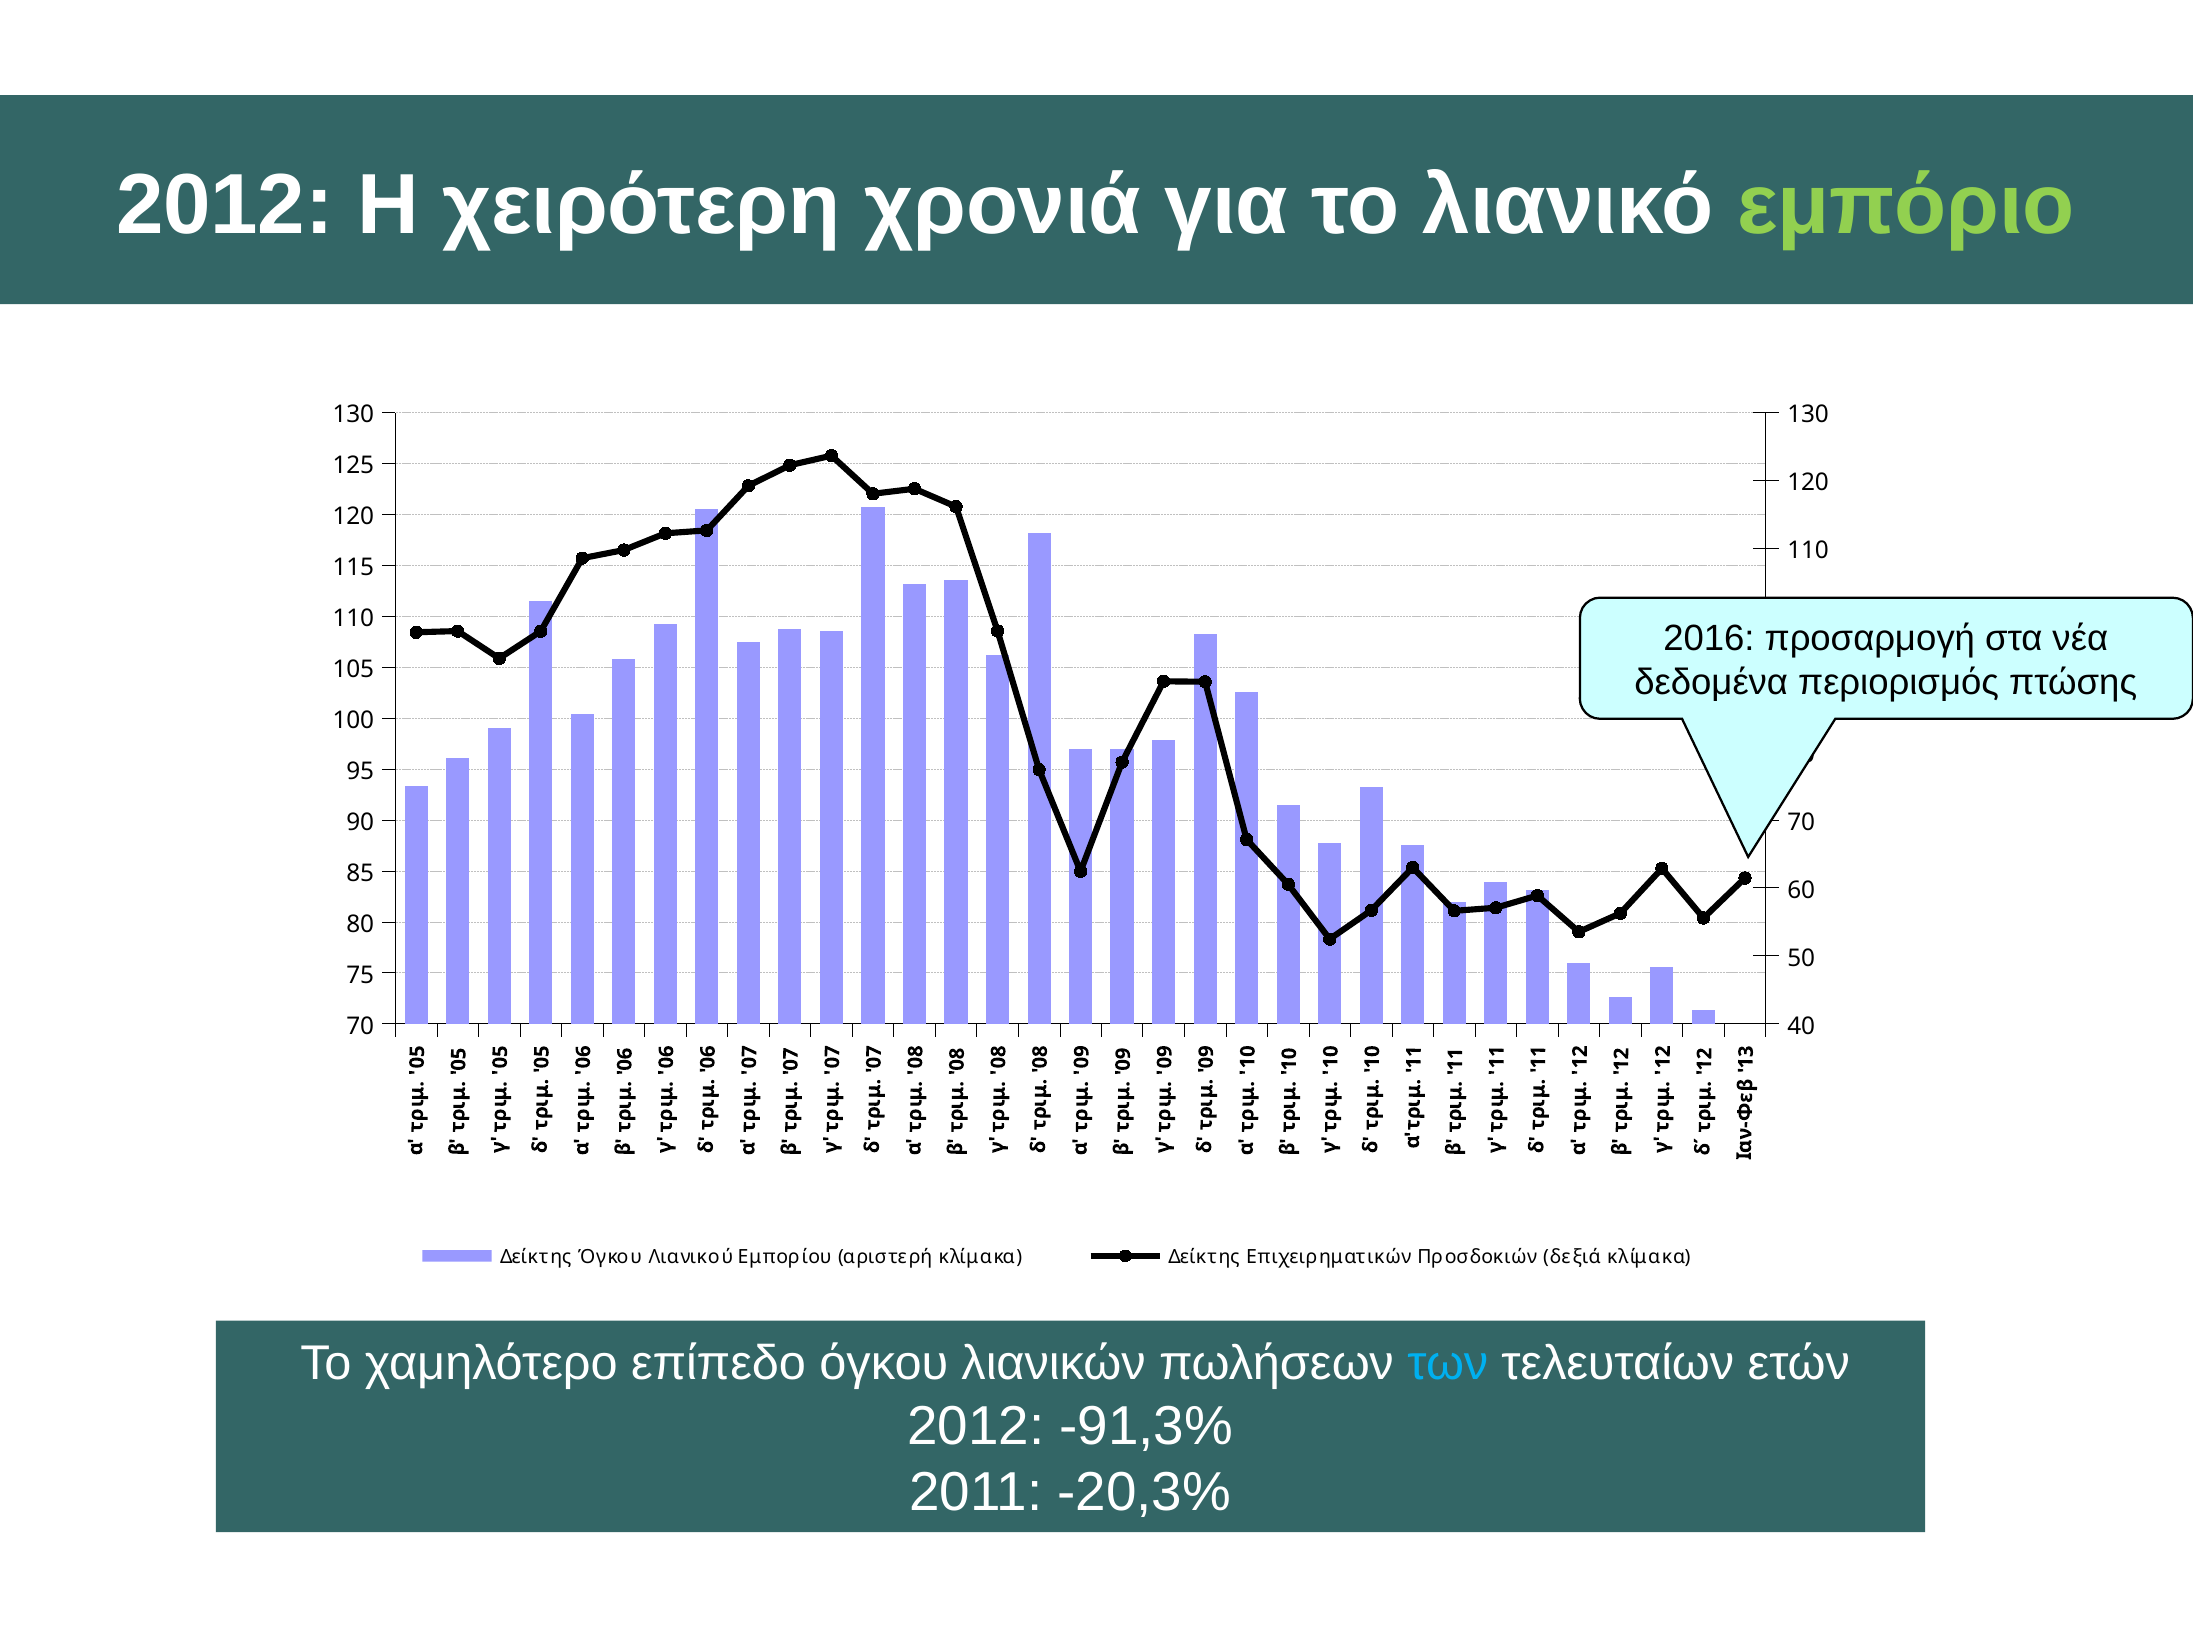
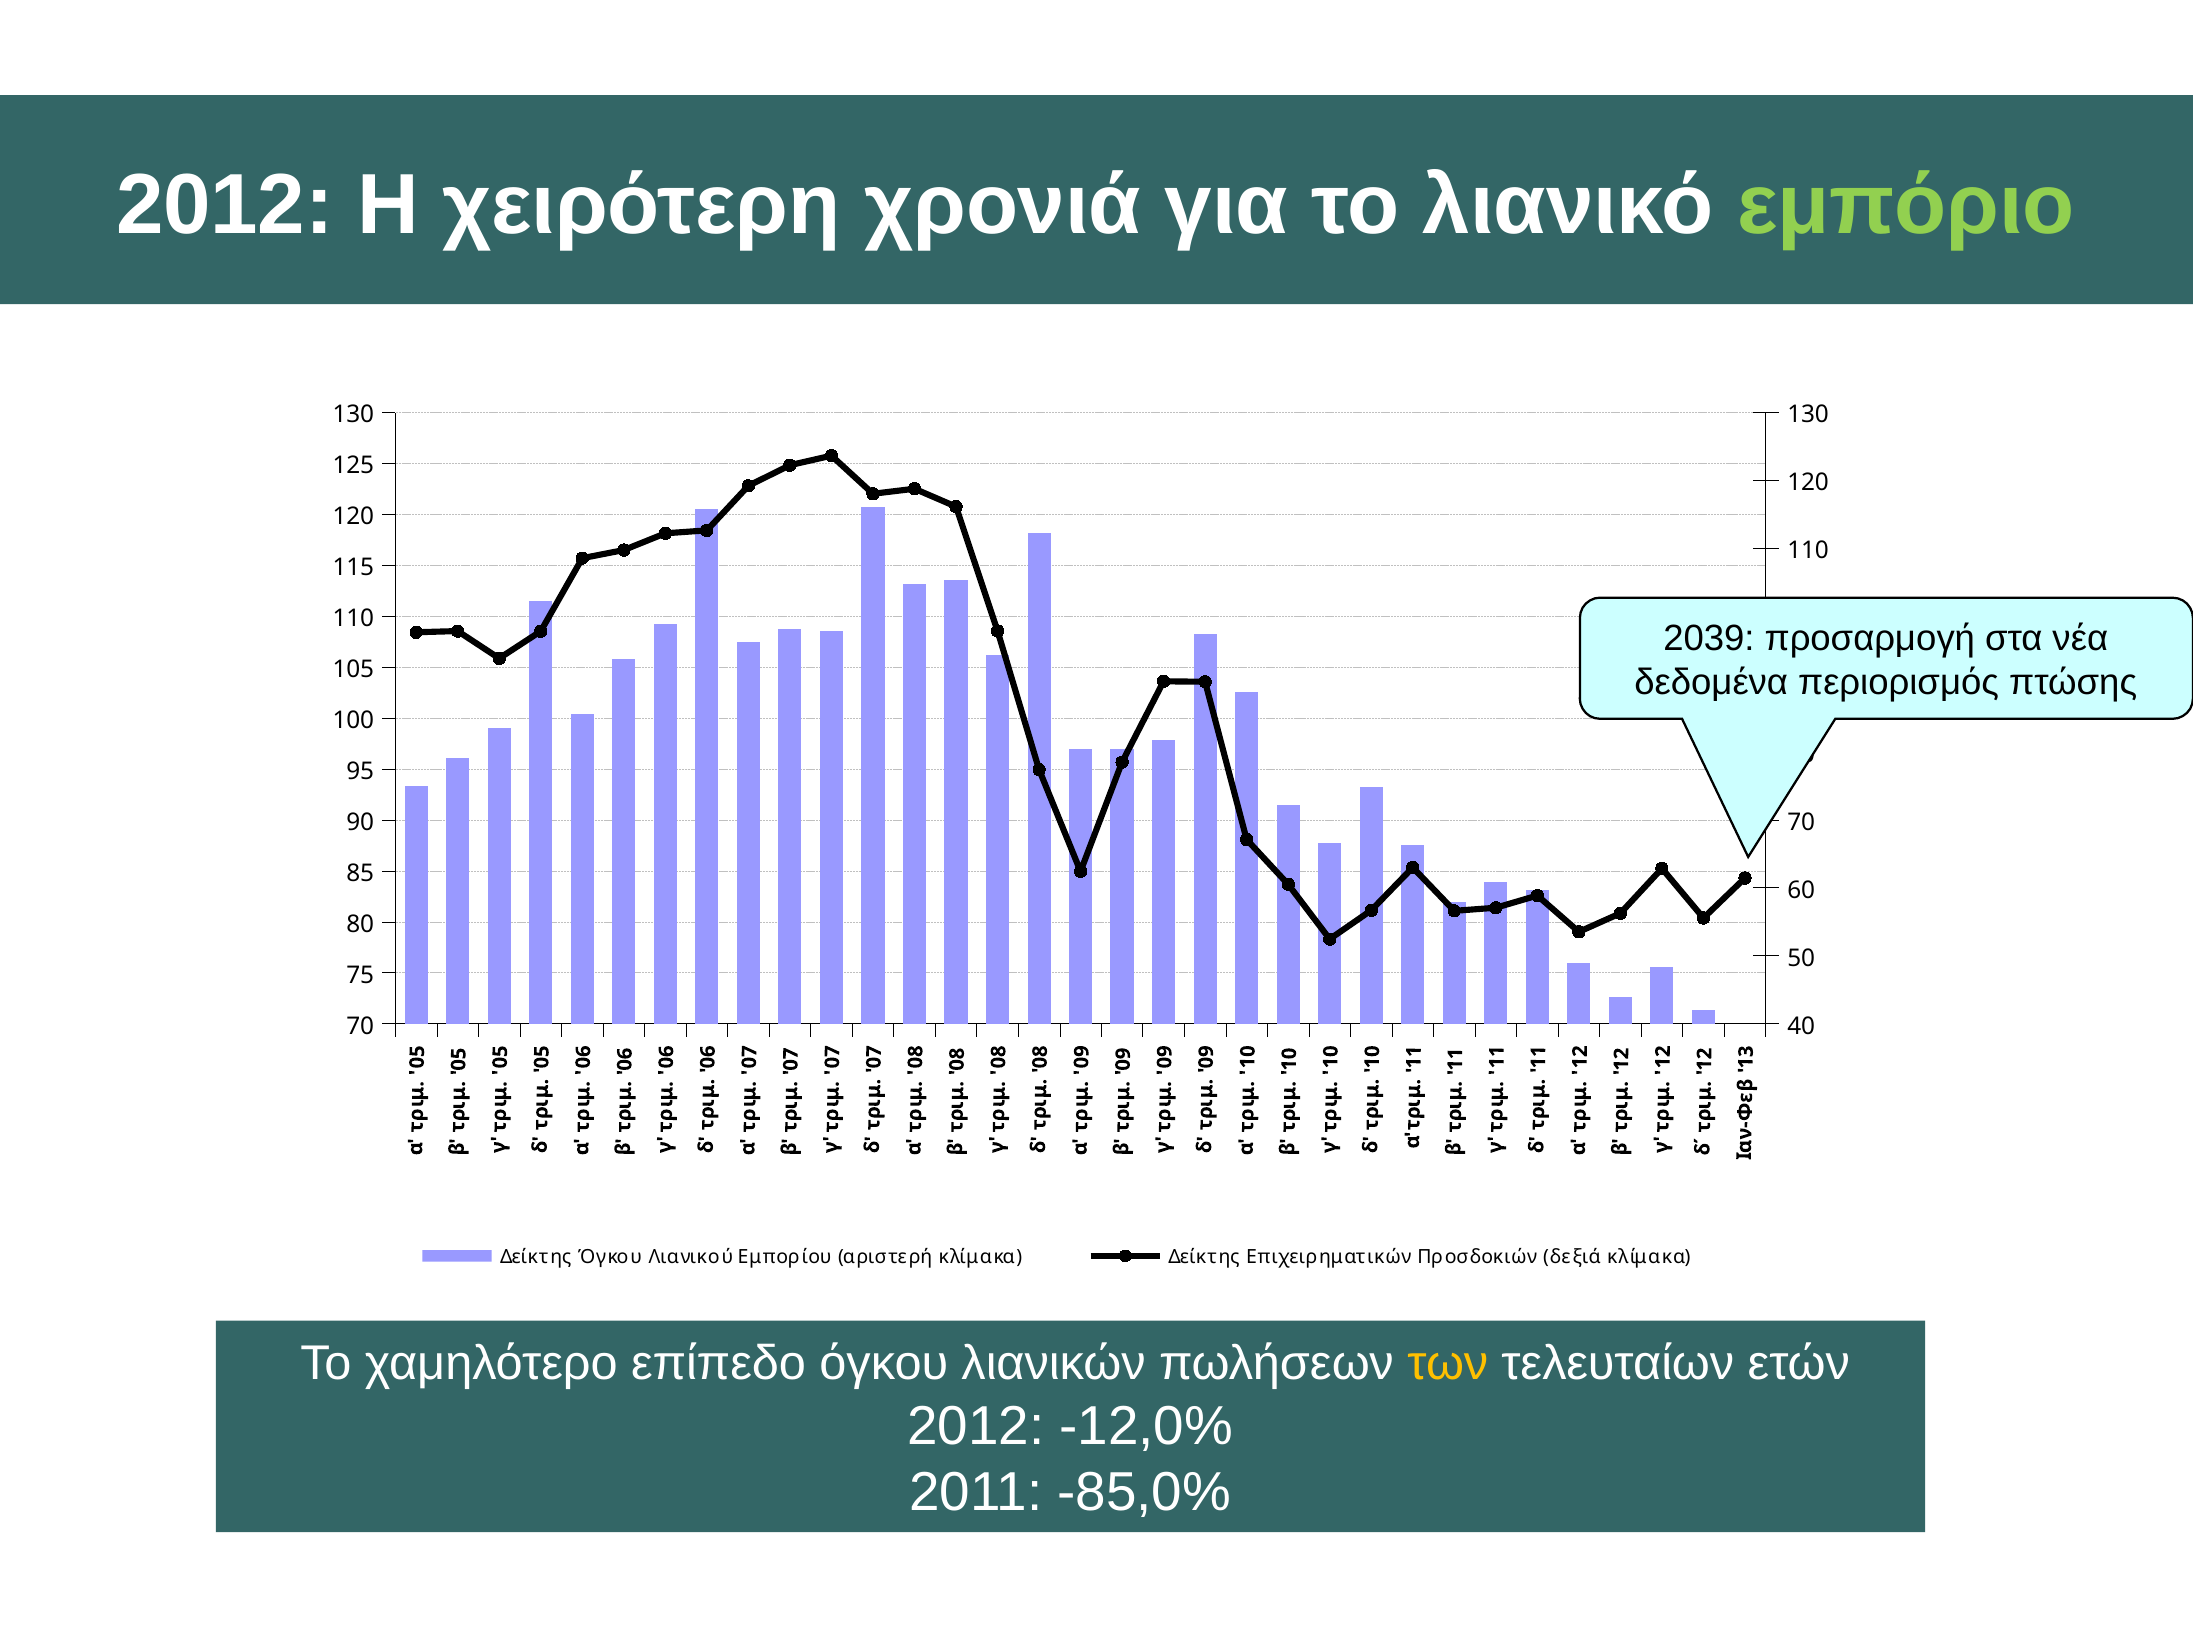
2016: 2016 -> 2039
των colour: light blue -> yellow
-91,3%: -91,3% -> -12,0%
-20,3%: -20,3% -> -85,0%
